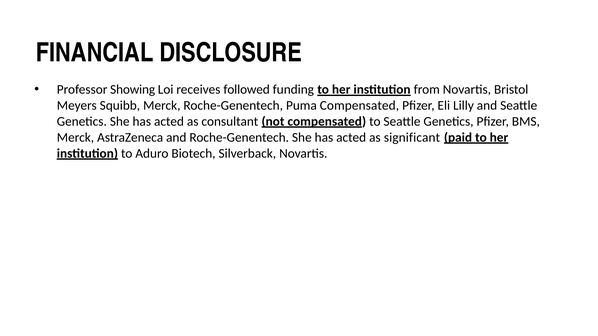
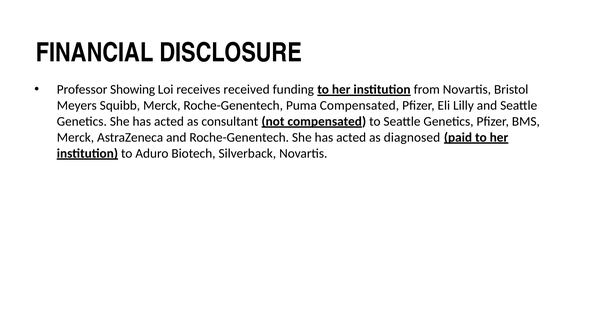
followed: followed -> received
significant: significant -> diagnosed
